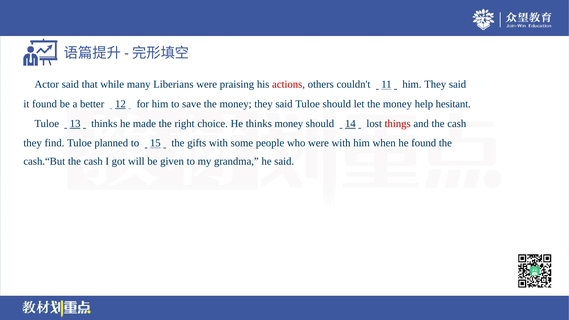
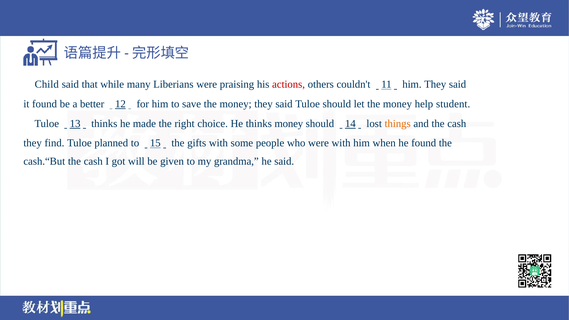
Actor: Actor -> Child
hesitant: hesitant -> student
things colour: red -> orange
